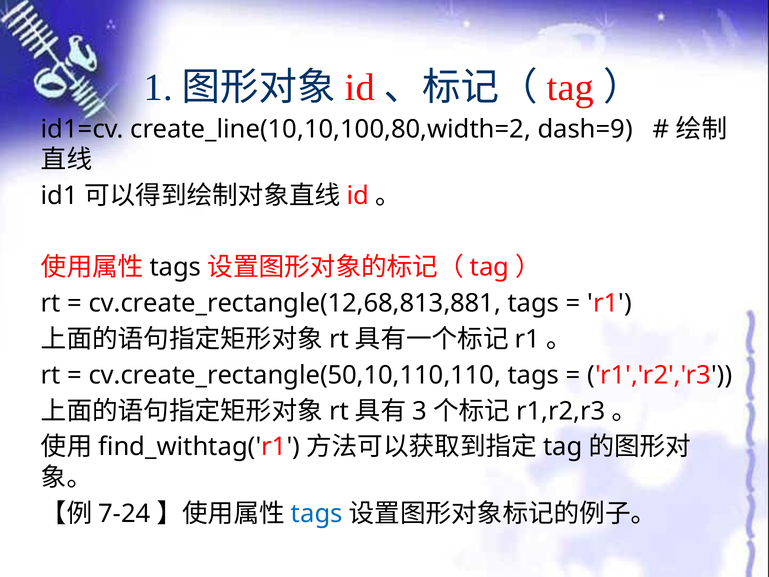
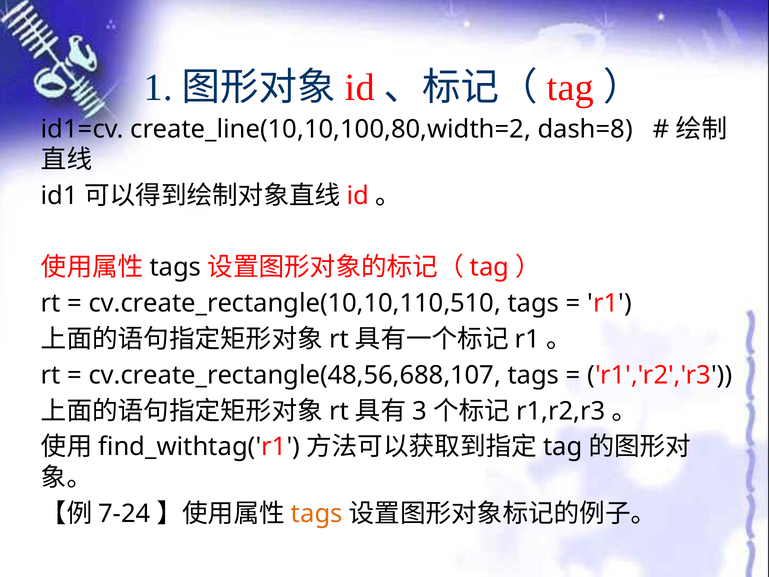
dash=9: dash=9 -> dash=8
cv.create_rectangle(12,68,813,881: cv.create_rectangle(12,68,813,881 -> cv.create_rectangle(10,10,110,510
cv.create_rectangle(50,10,110,110: cv.create_rectangle(50,10,110,110 -> cv.create_rectangle(48,56,688,107
tags at (317, 513) colour: blue -> orange
